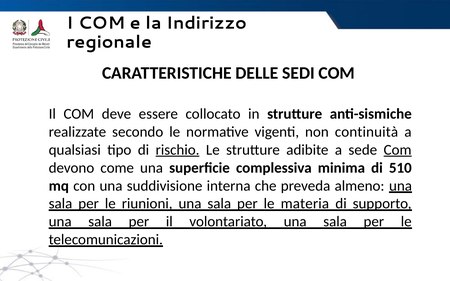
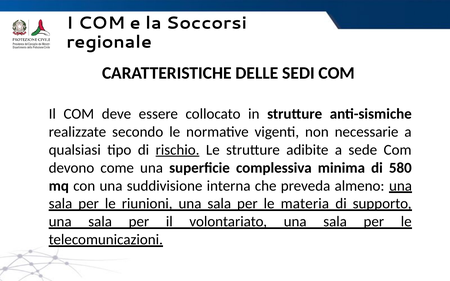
Indirizzo: Indirizzo -> Soccorsi
continuità: continuità -> necessarie
Com at (398, 150) underline: present -> none
510: 510 -> 580
